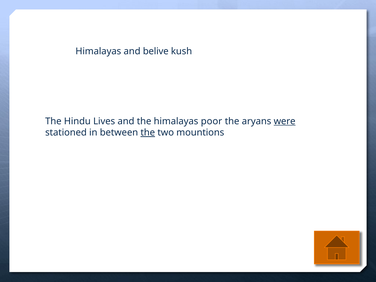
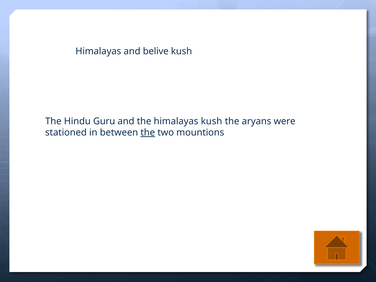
Lives: Lives -> Guru
himalayas poor: poor -> kush
were underline: present -> none
